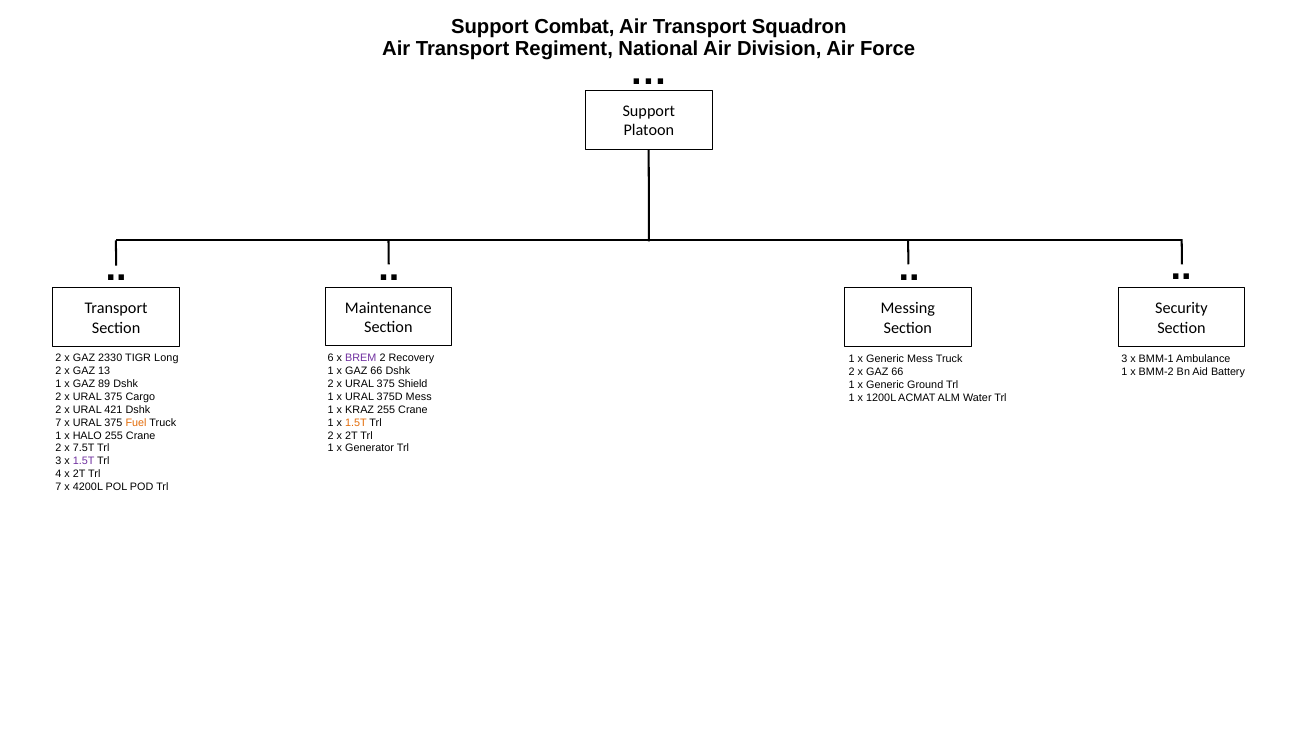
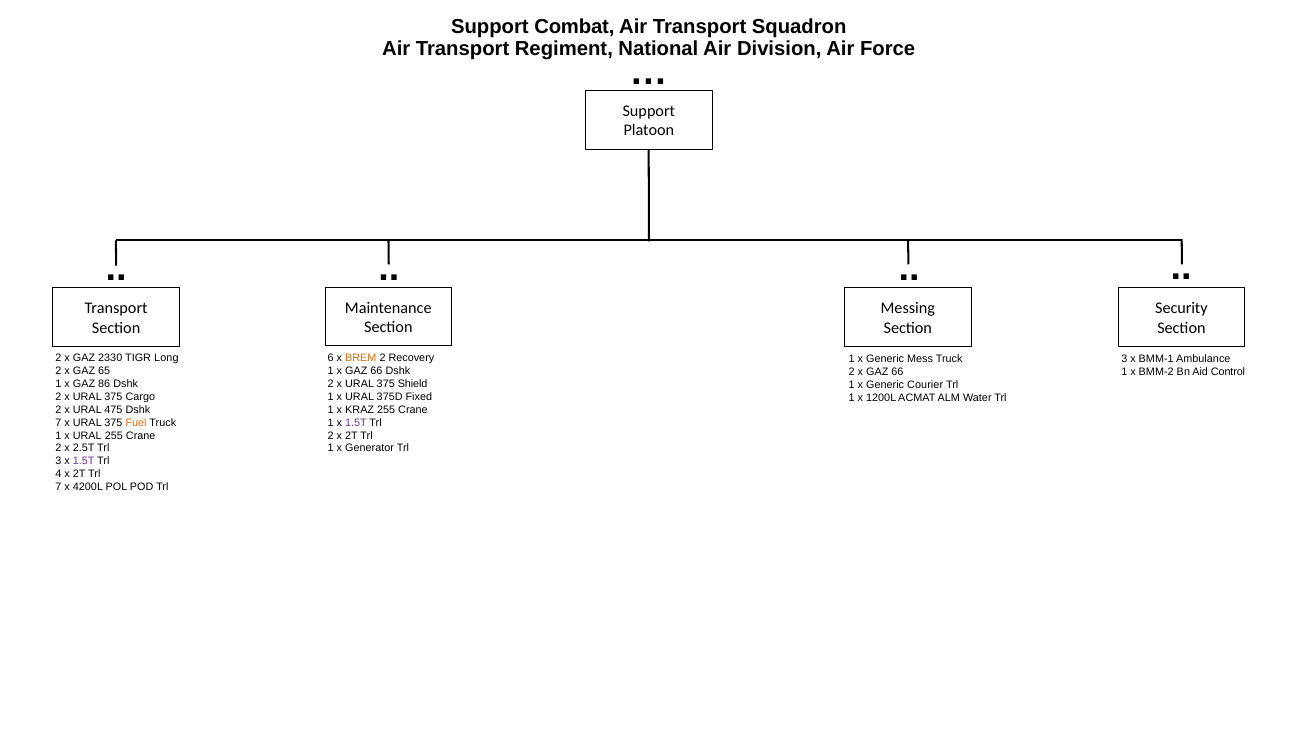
BREM colour: purple -> orange
13: 13 -> 65
Battery: Battery -> Control
89: 89 -> 86
Ground: Ground -> Courier
375D Mess: Mess -> Fixed
421: 421 -> 475
1.5T at (356, 423) colour: orange -> purple
HALO at (87, 436): HALO -> URAL
7.5T: 7.5T -> 2.5T
